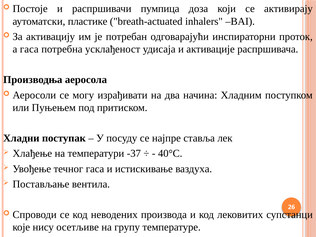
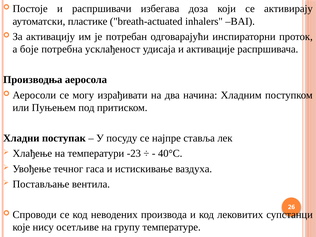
пумпица: пумпица -> избегава
а гаса: гаса -> боје
-37: -37 -> -23
